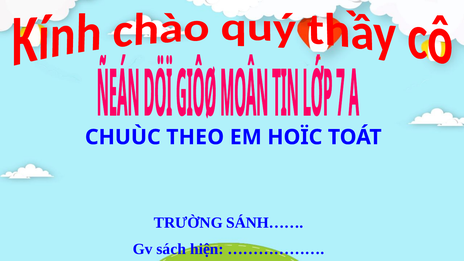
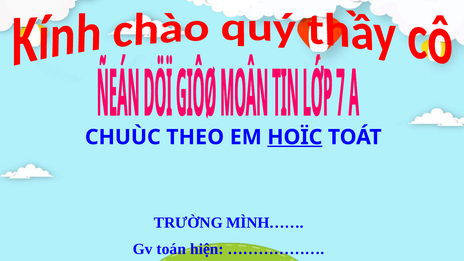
HOÏC underline: none -> present
SÁNH……: SÁNH…… -> MÌNH……
sách: sách -> toán
